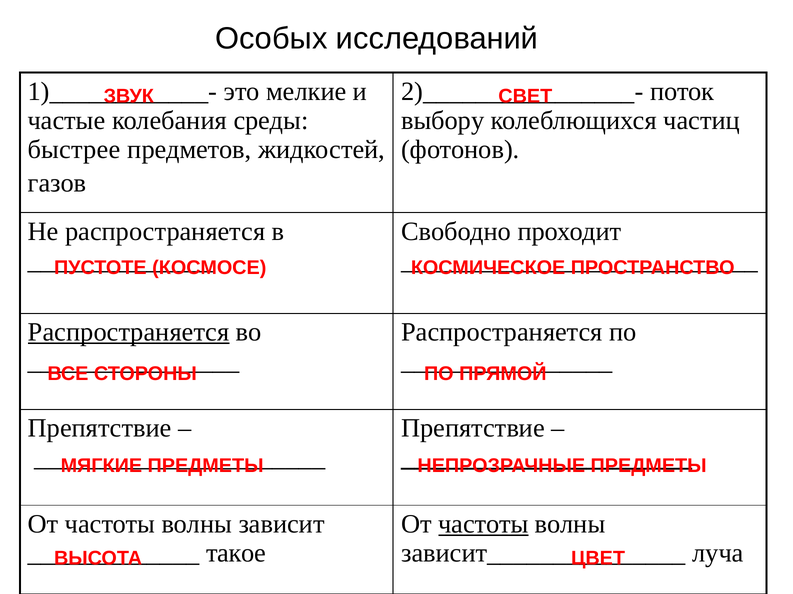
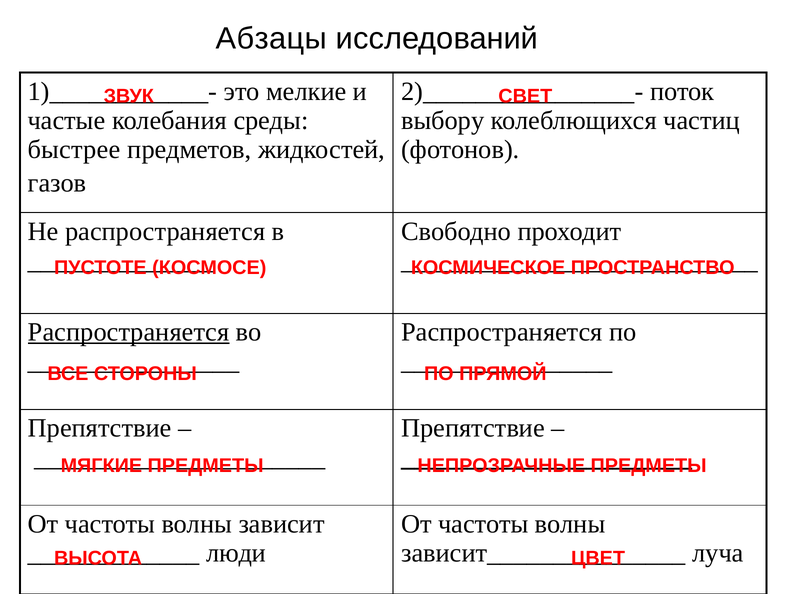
Особых: Особых -> Абзацы
частоты at (483, 525) underline: present -> none
такое: такое -> люди
